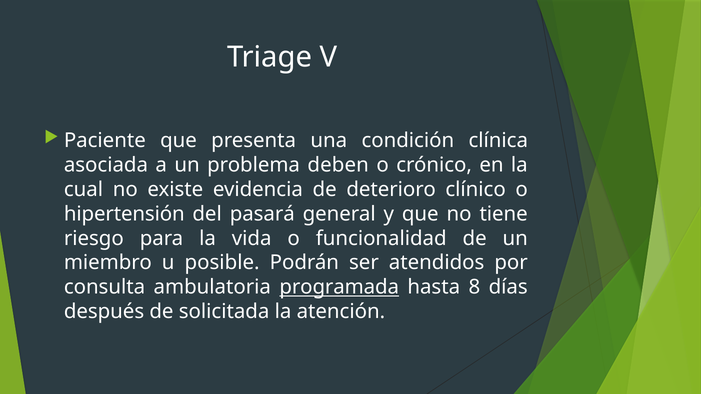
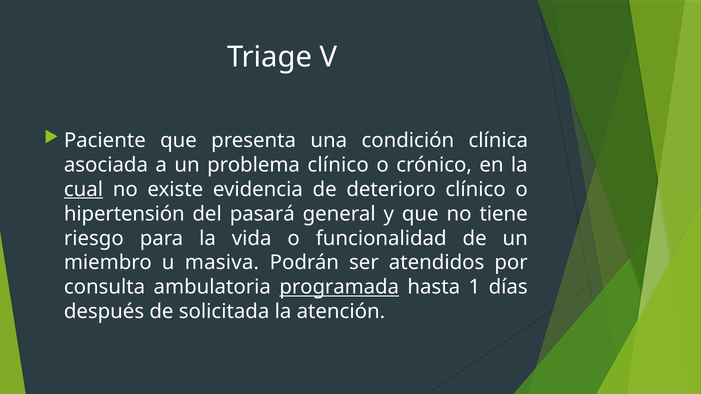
problema deben: deben -> clínico
cual underline: none -> present
posible: posible -> masiva
8: 8 -> 1
